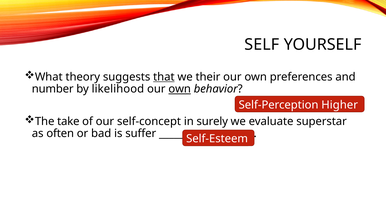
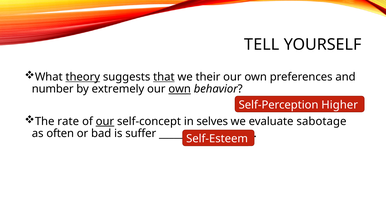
SELF: SELF -> TELL
theory underline: none -> present
likelihood: likelihood -> extremely
take: take -> rate
our at (105, 121) underline: none -> present
surely: surely -> selves
superstar: superstar -> sabotage
